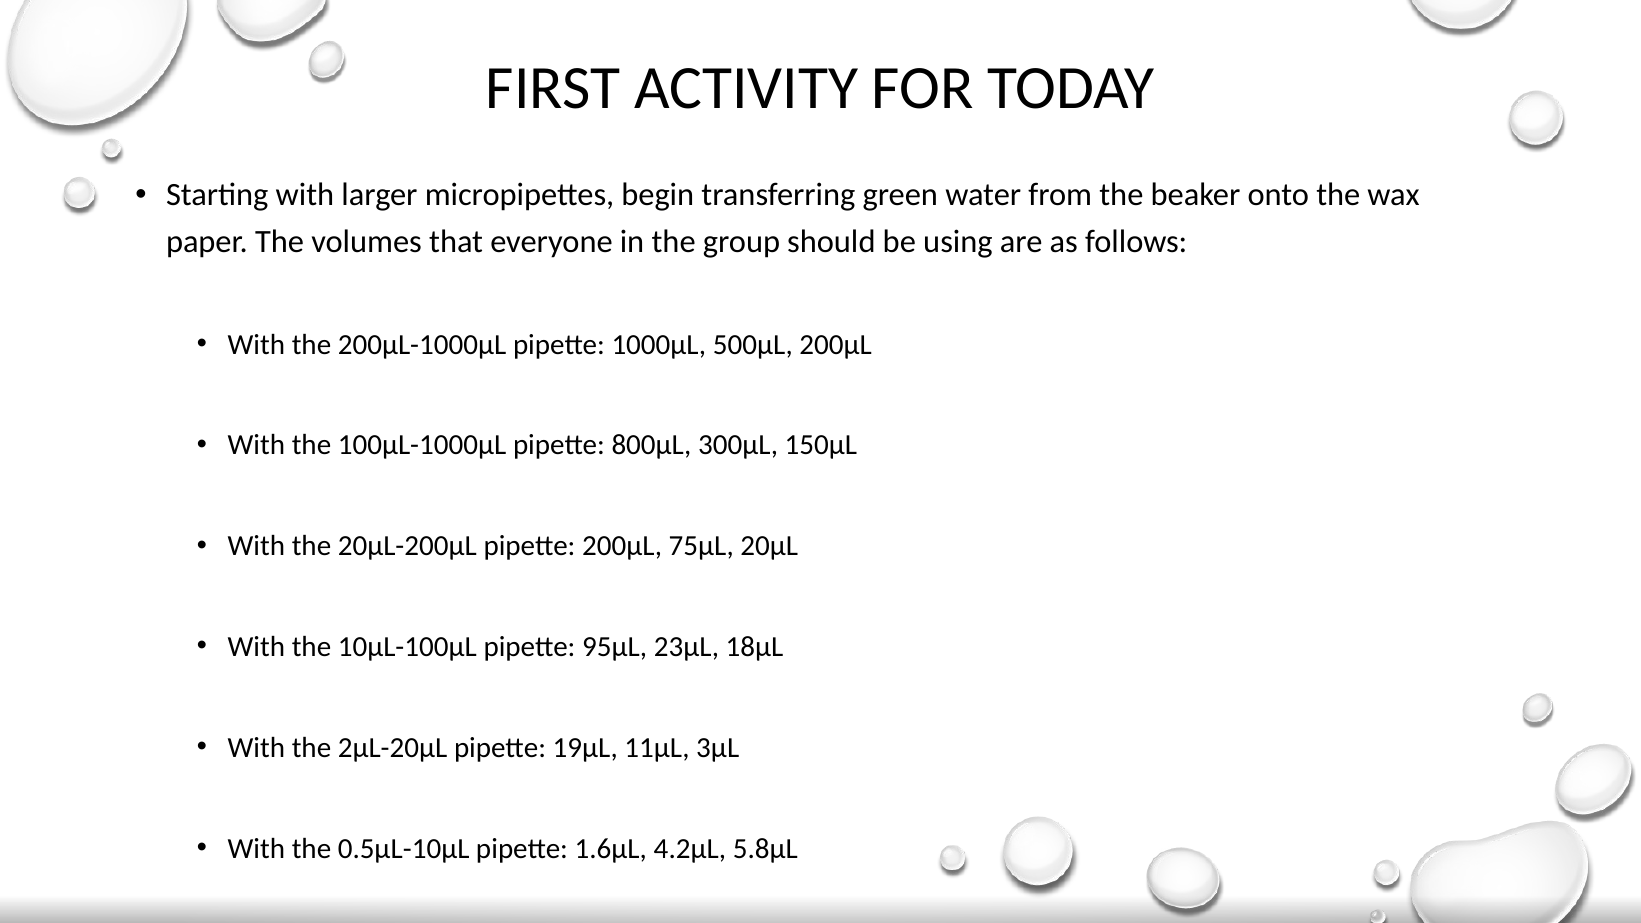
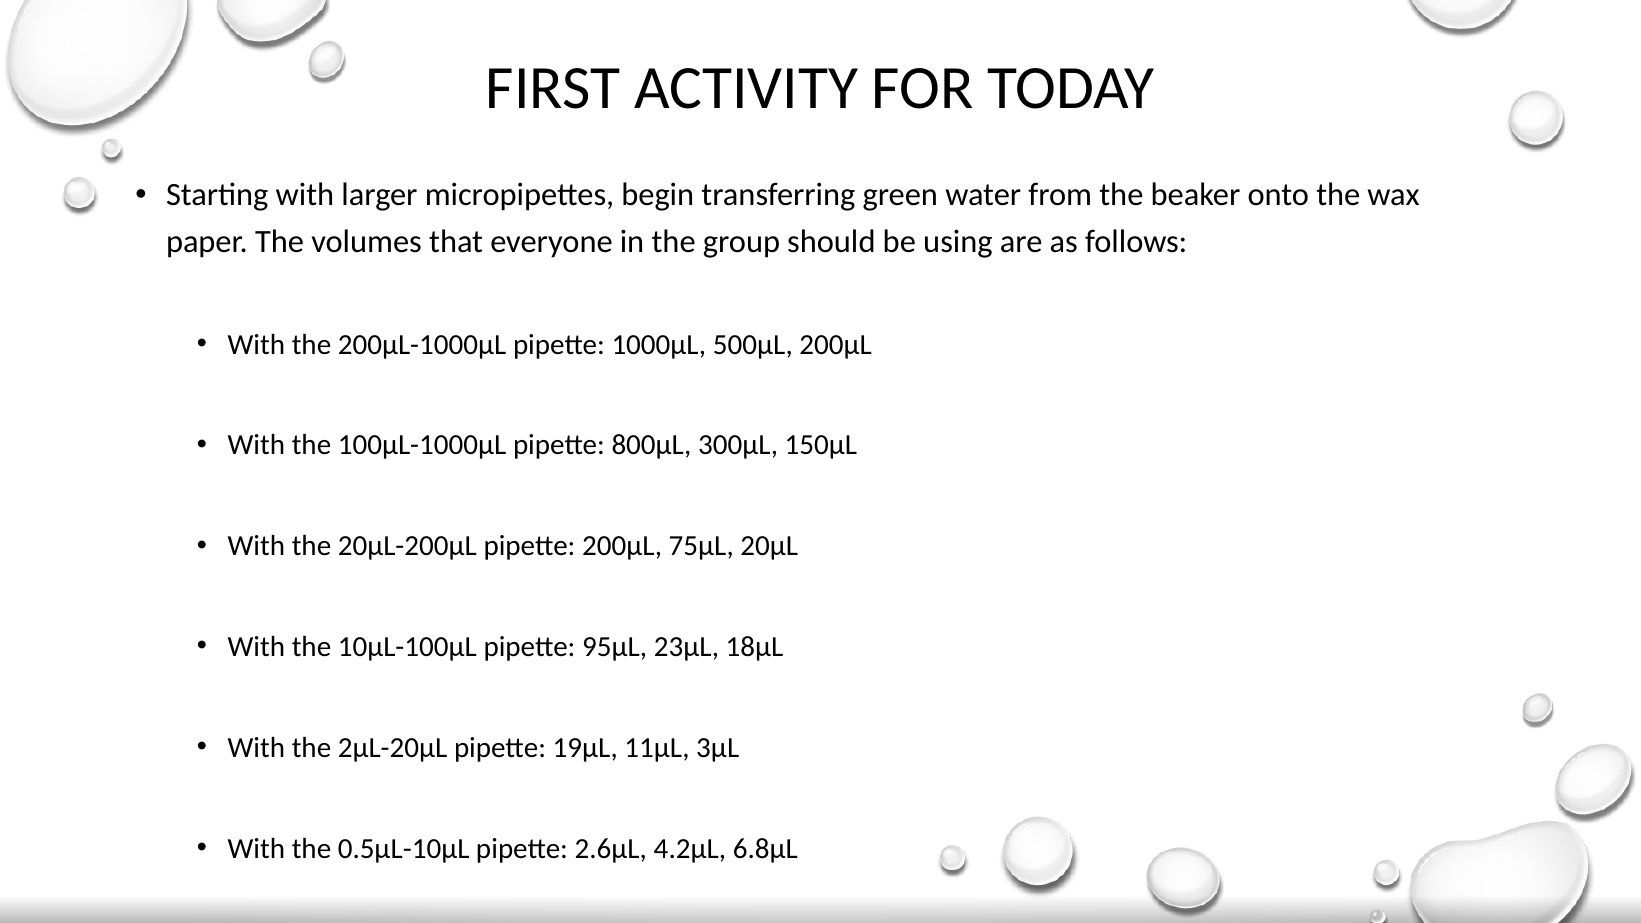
1.6µL: 1.6µL -> 2.6µL
5.8µL: 5.8µL -> 6.8µL
